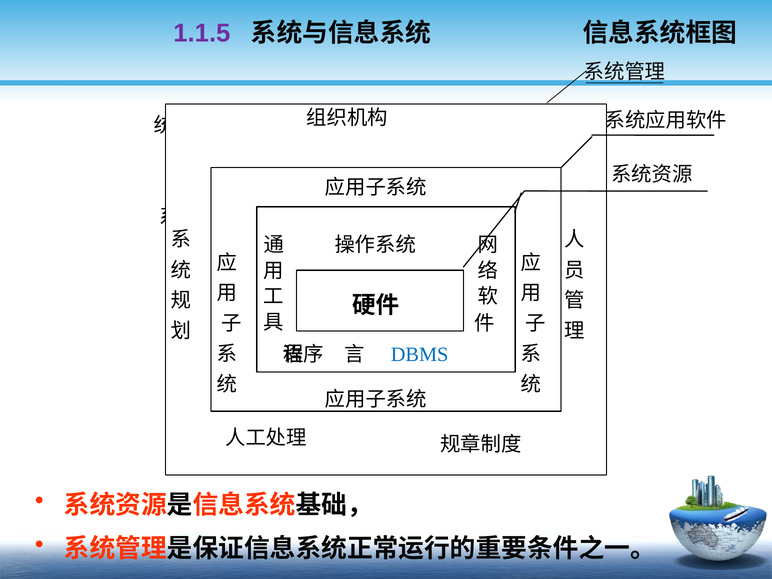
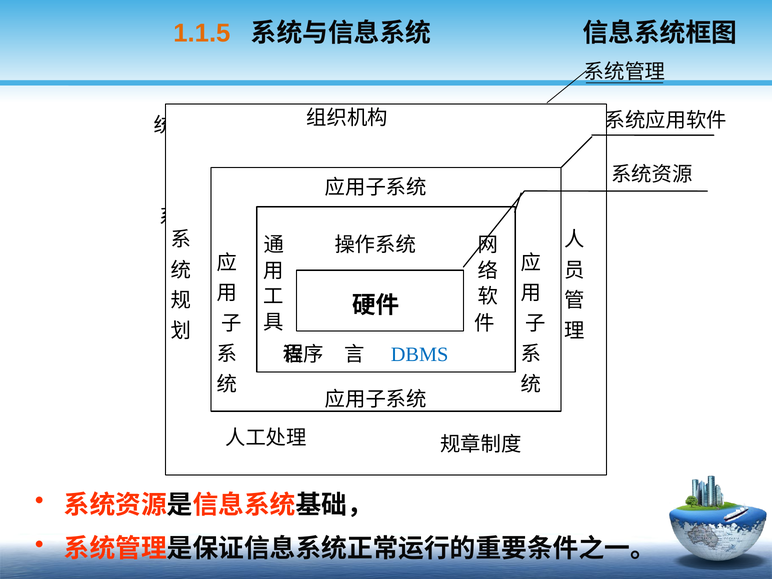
1.1.5 colour: purple -> orange
